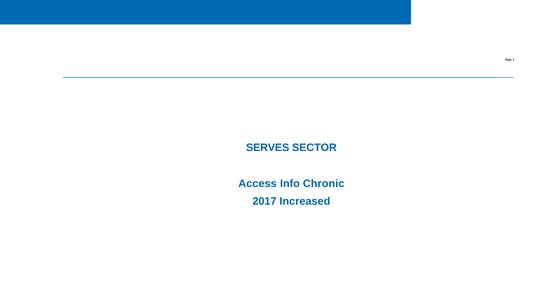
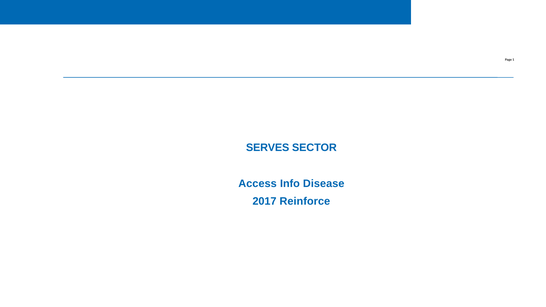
Chronic: Chronic -> Disease
Increased: Increased -> Reinforce
